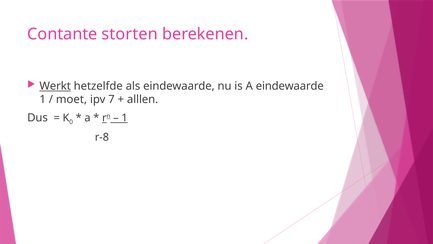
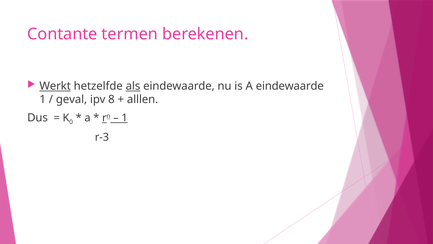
storten: storten -> termen
als underline: none -> present
moet: moet -> geval
7: 7 -> 8
r-8: r-8 -> r-3
